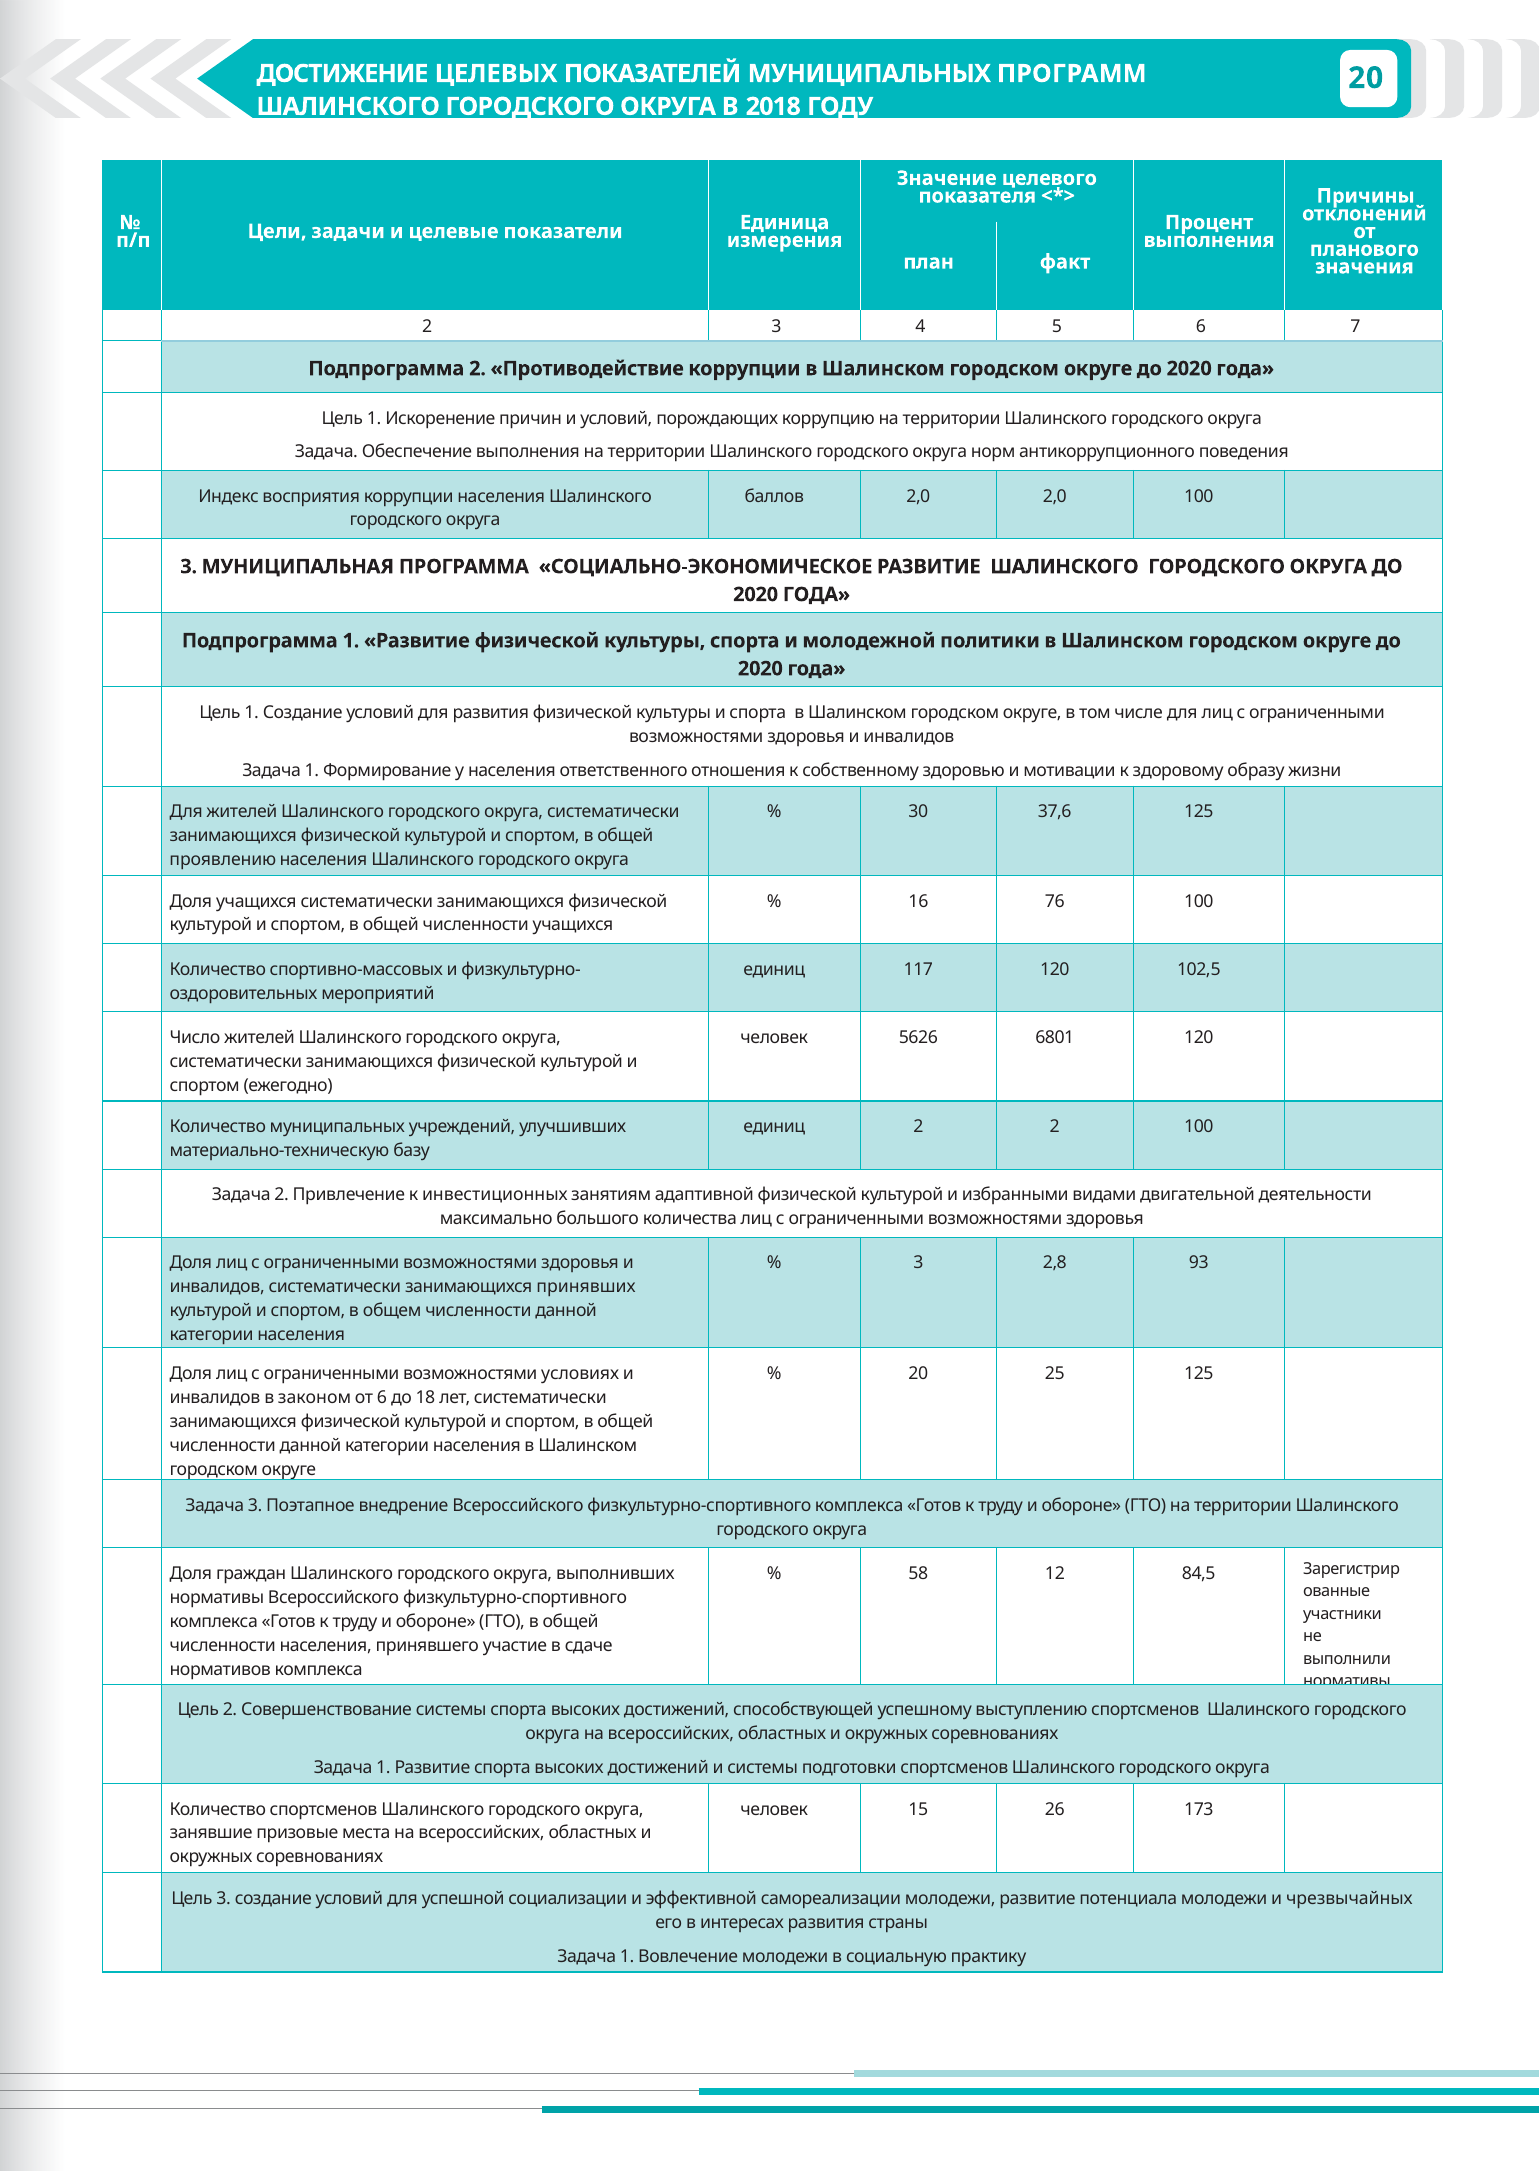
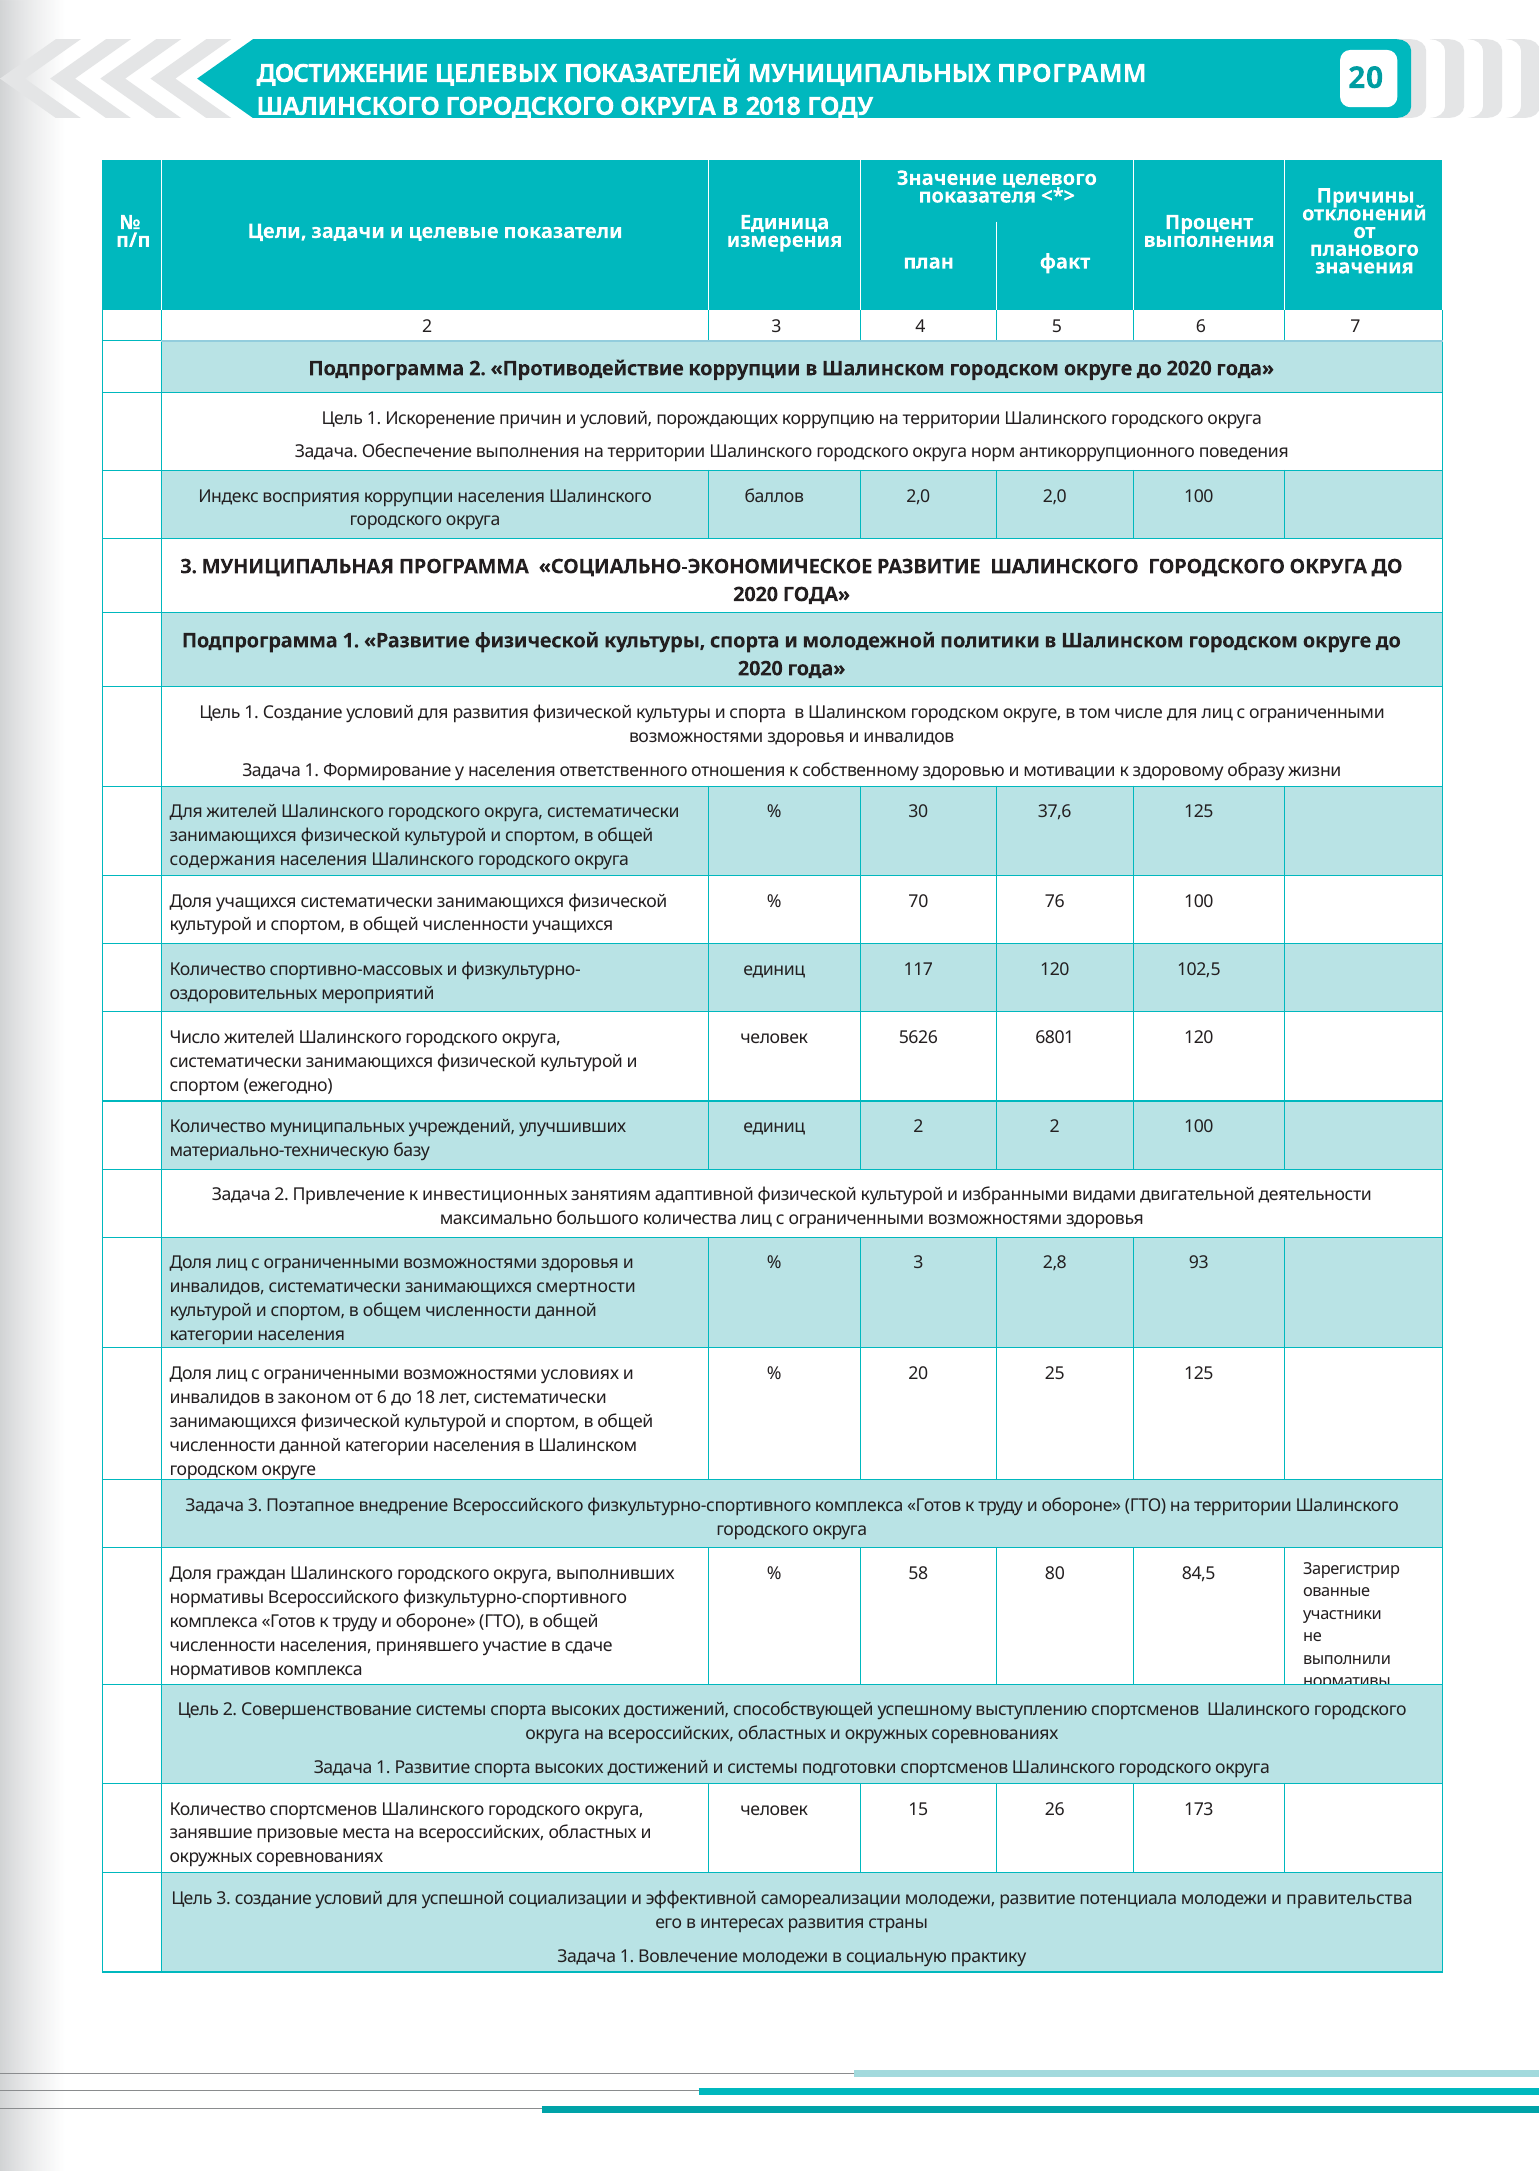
проявлению: проявлению -> содержания
16: 16 -> 70
принявших: принявших -> смертности
12: 12 -> 80
чрезвычайных: чрезвычайных -> правительства
